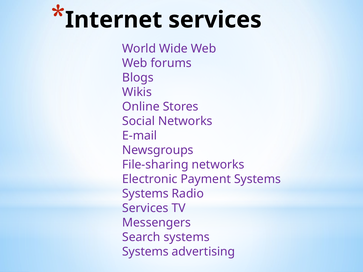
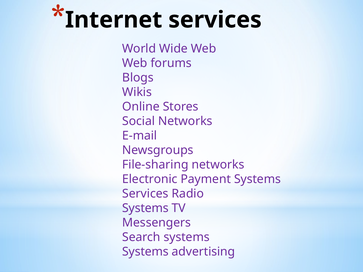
Systems at (145, 194): Systems -> Services
Services at (145, 208): Services -> Systems
